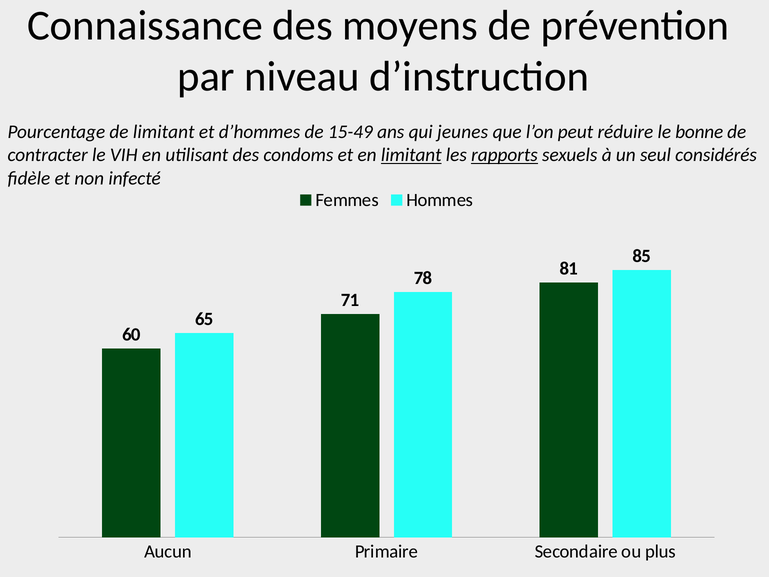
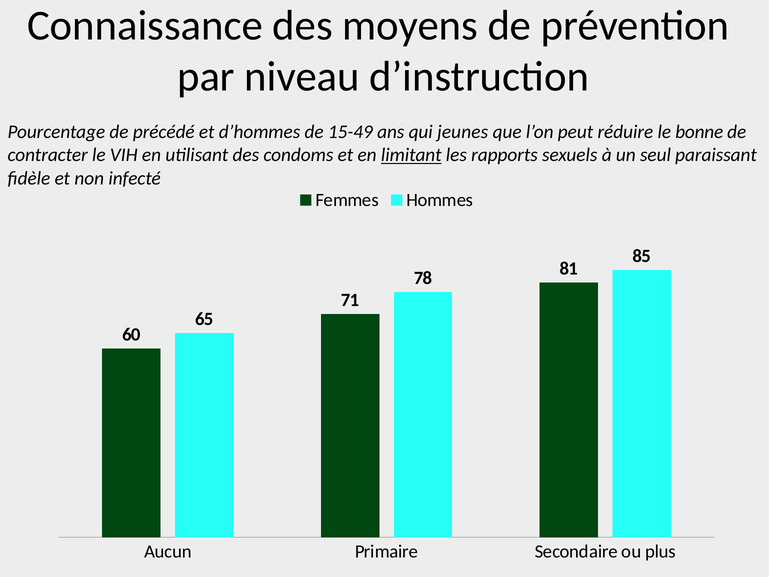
de limitant: limitant -> précédé
rapports underline: present -> none
considérés: considérés -> paraissant
